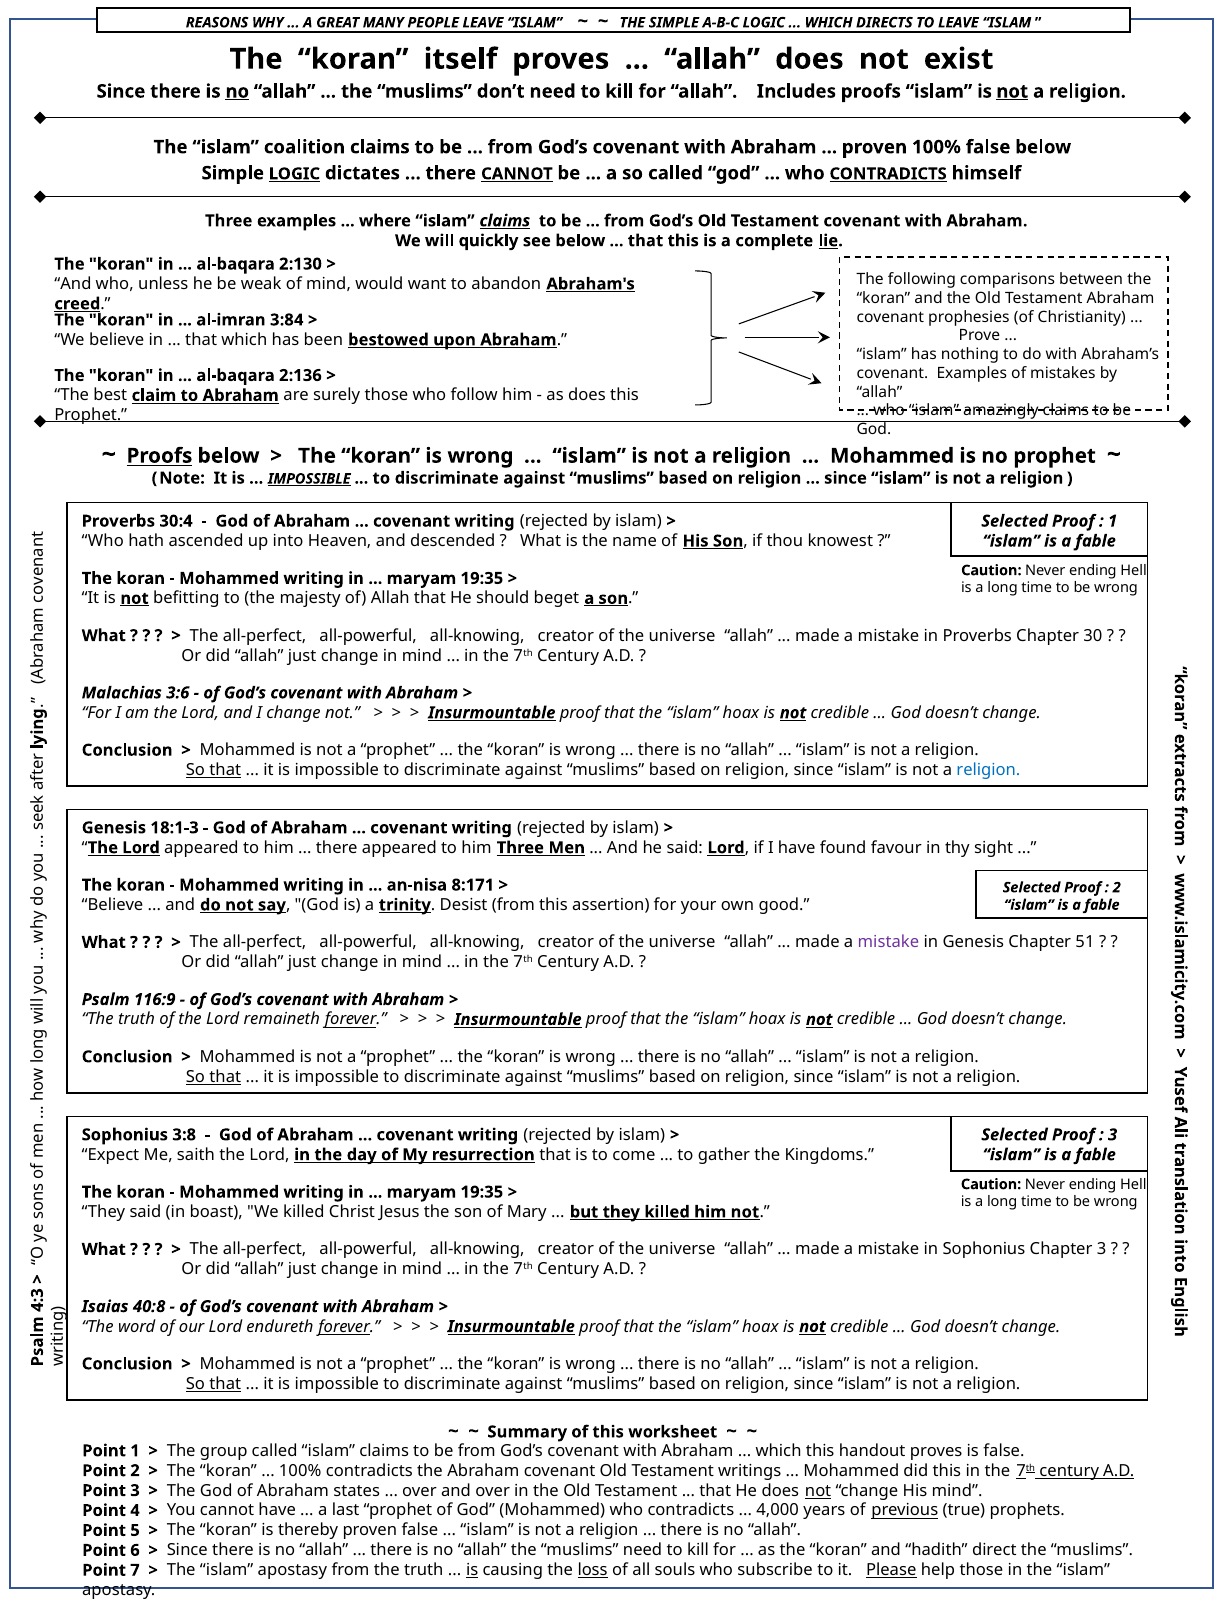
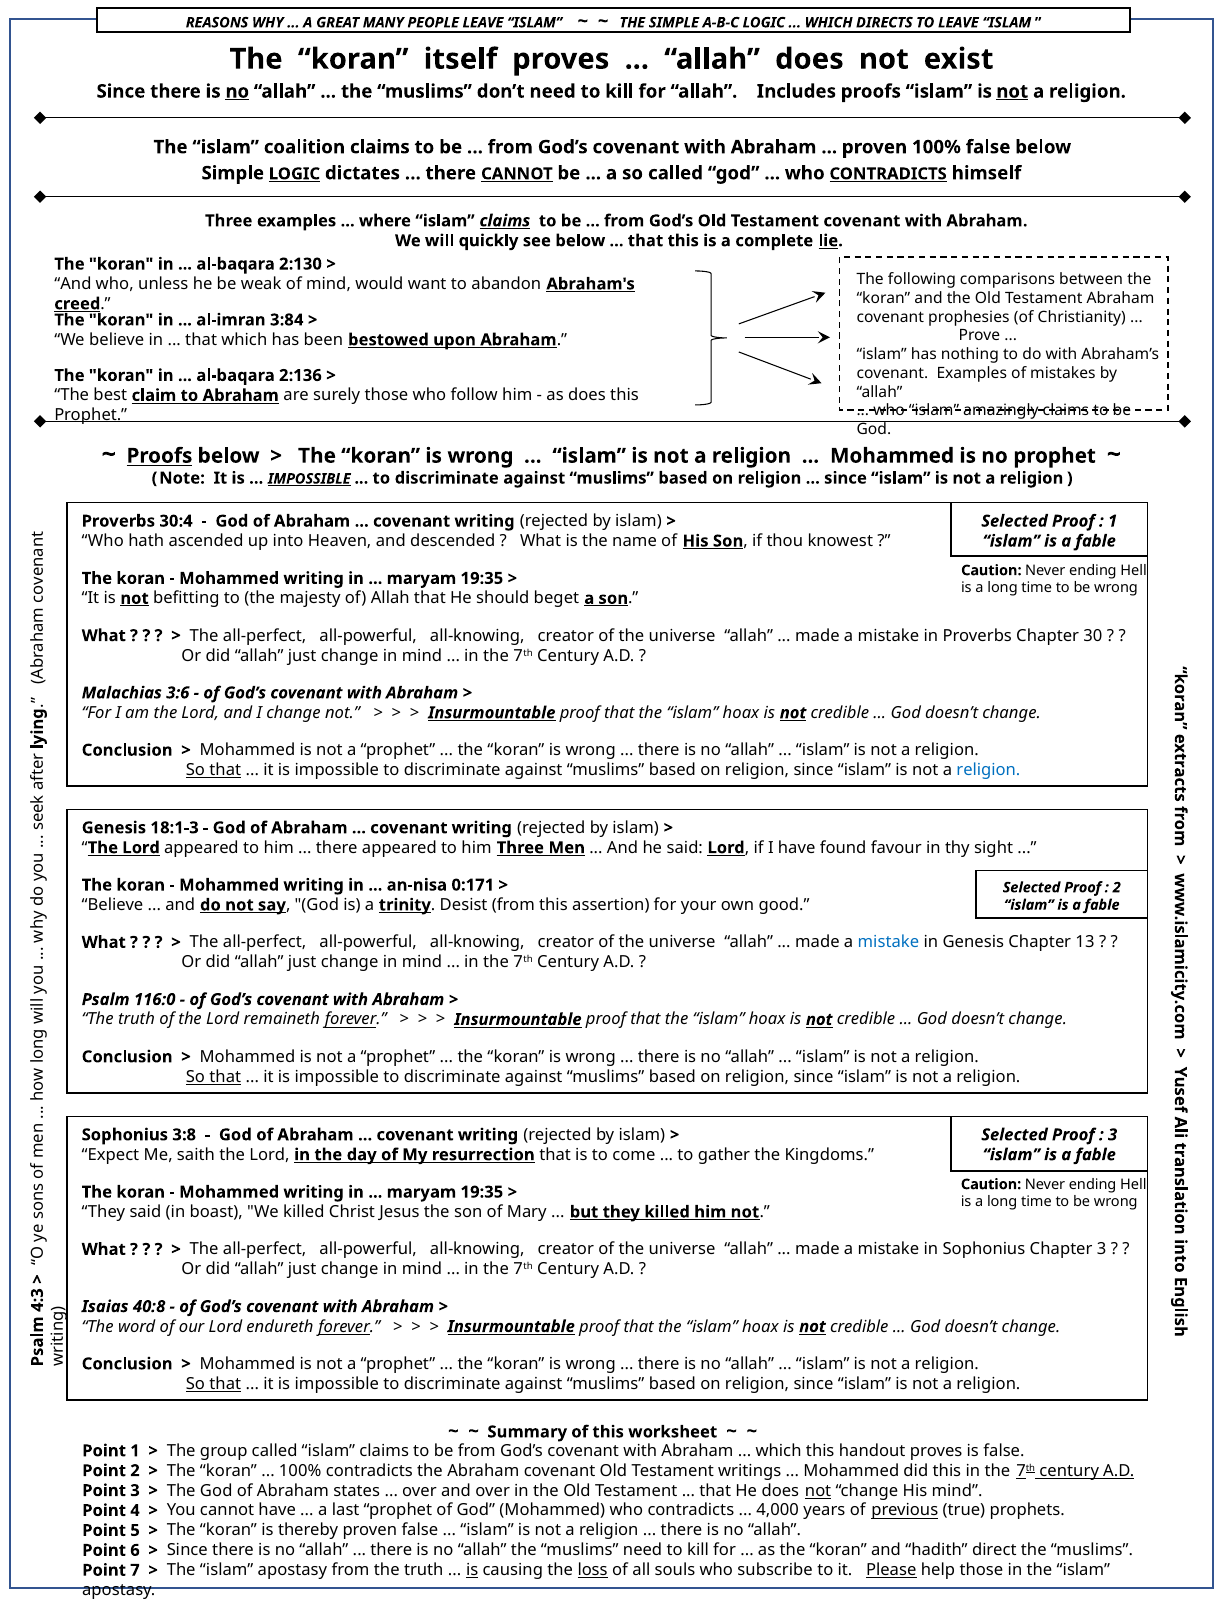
8:171: 8:171 -> 0:171
mistake at (888, 942) colour: purple -> blue
51: 51 -> 13
116:9: 116:9 -> 116:0
